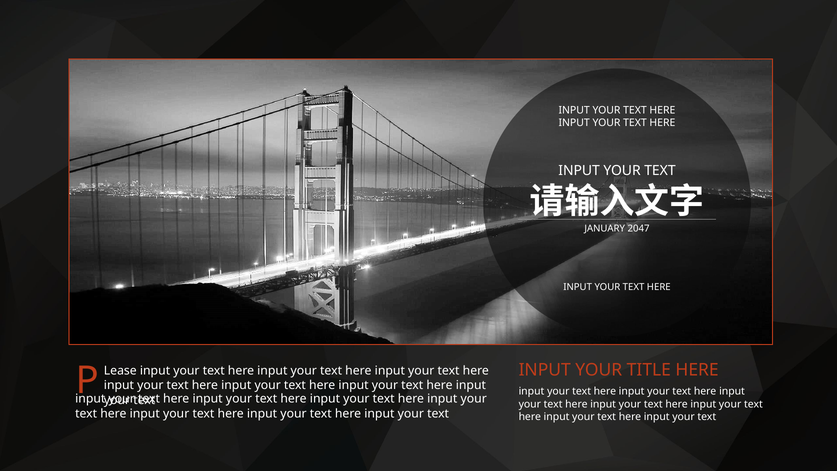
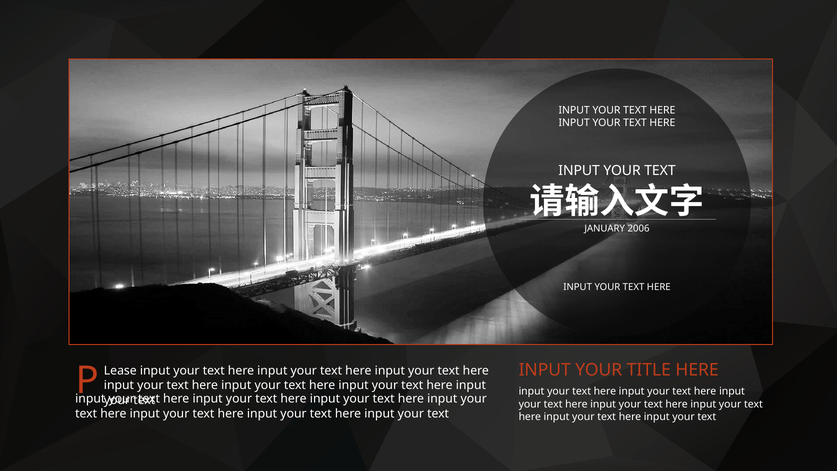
2047: 2047 -> 2006
